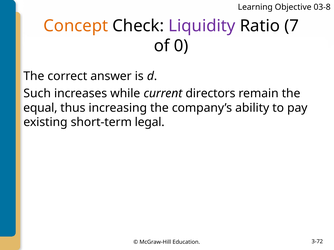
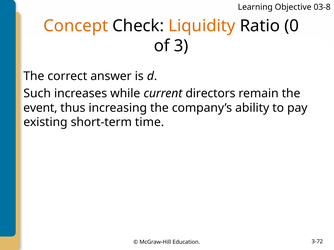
Liquidity colour: purple -> orange
7: 7 -> 0
0: 0 -> 3
equal: equal -> event
legal: legal -> time
